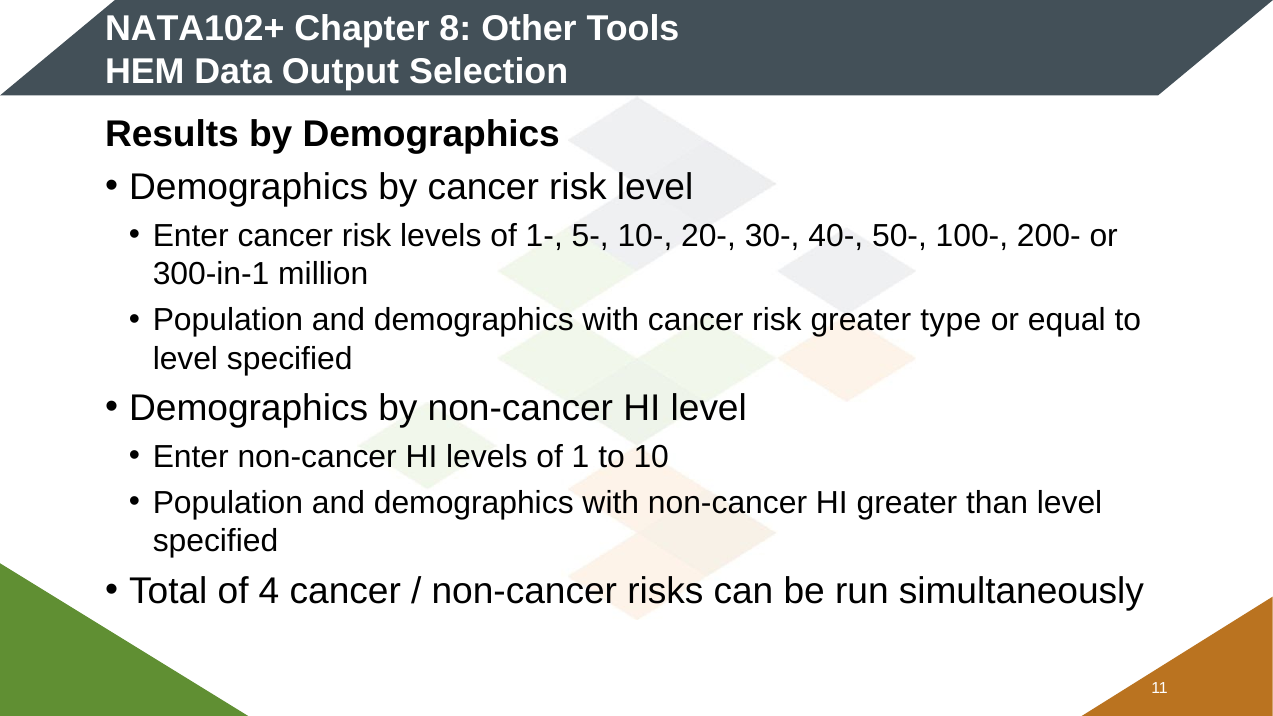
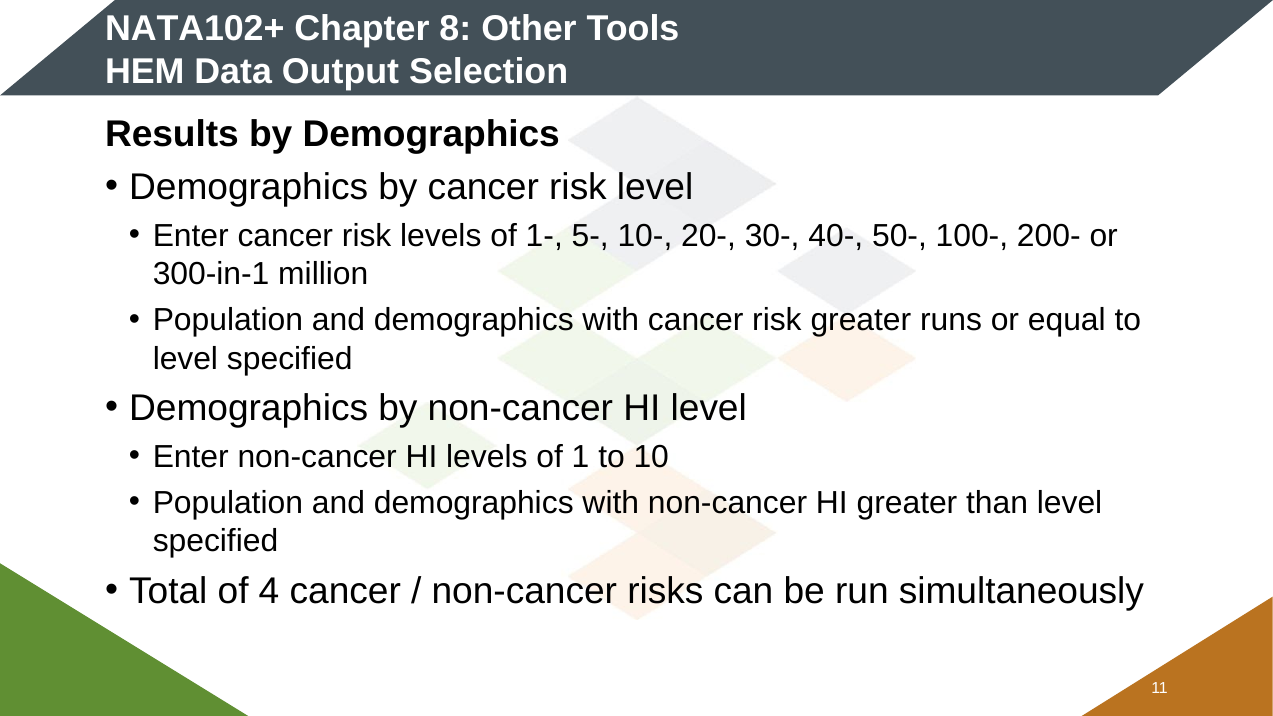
type: type -> runs
